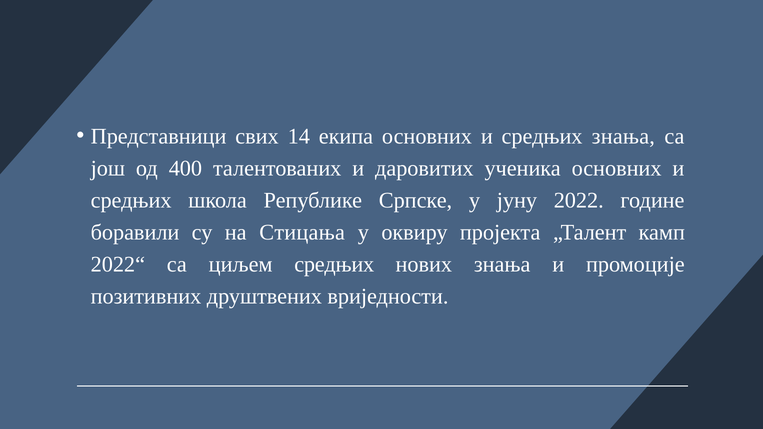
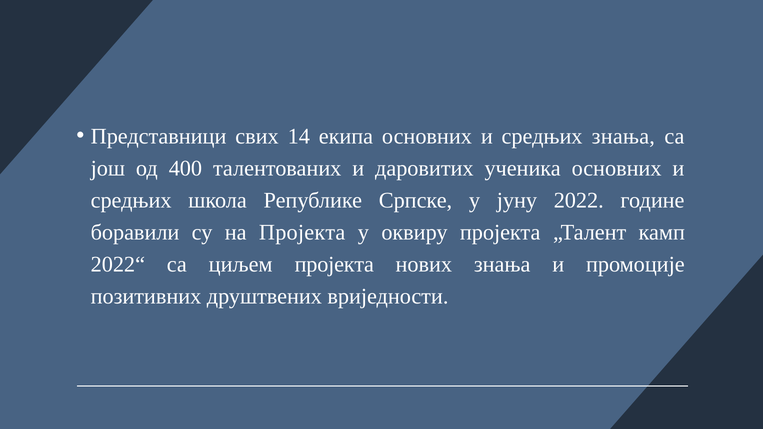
на Стицања: Стицања -> Пројекта
циљем средњих: средњих -> пројекта
